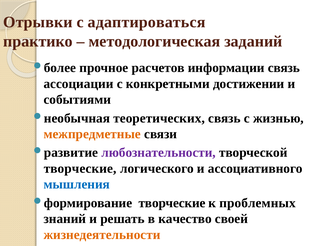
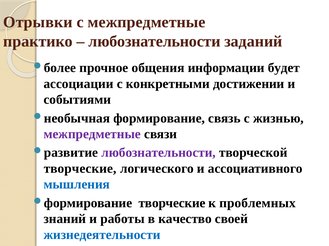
с адаптироваться: адаптироваться -> межпредметные
методологическая at (154, 41): методологическая -> любознательности
расчетов: расчетов -> общения
информации связь: связь -> будет
теоретических: теоретических -> формирование
межпредметные at (92, 134) colour: orange -> purple
решать: решать -> работы
жизнедеятельности colour: orange -> blue
